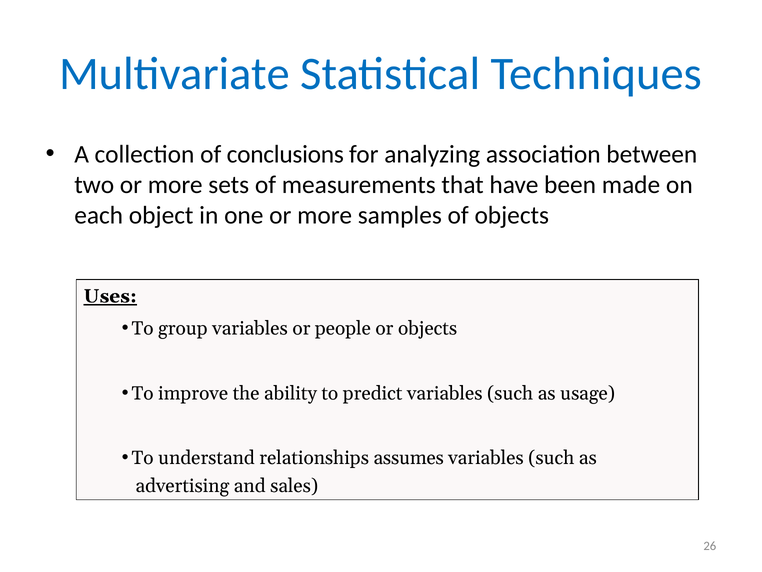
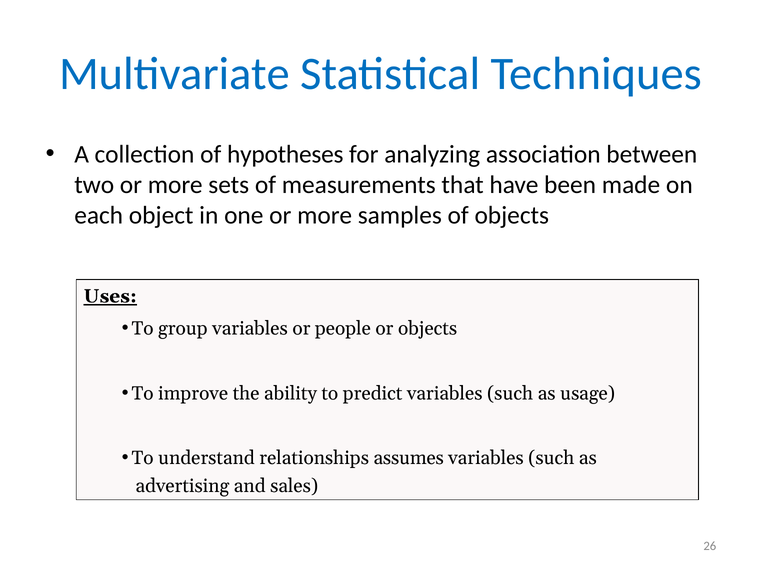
conclusions: conclusions -> hypotheses
